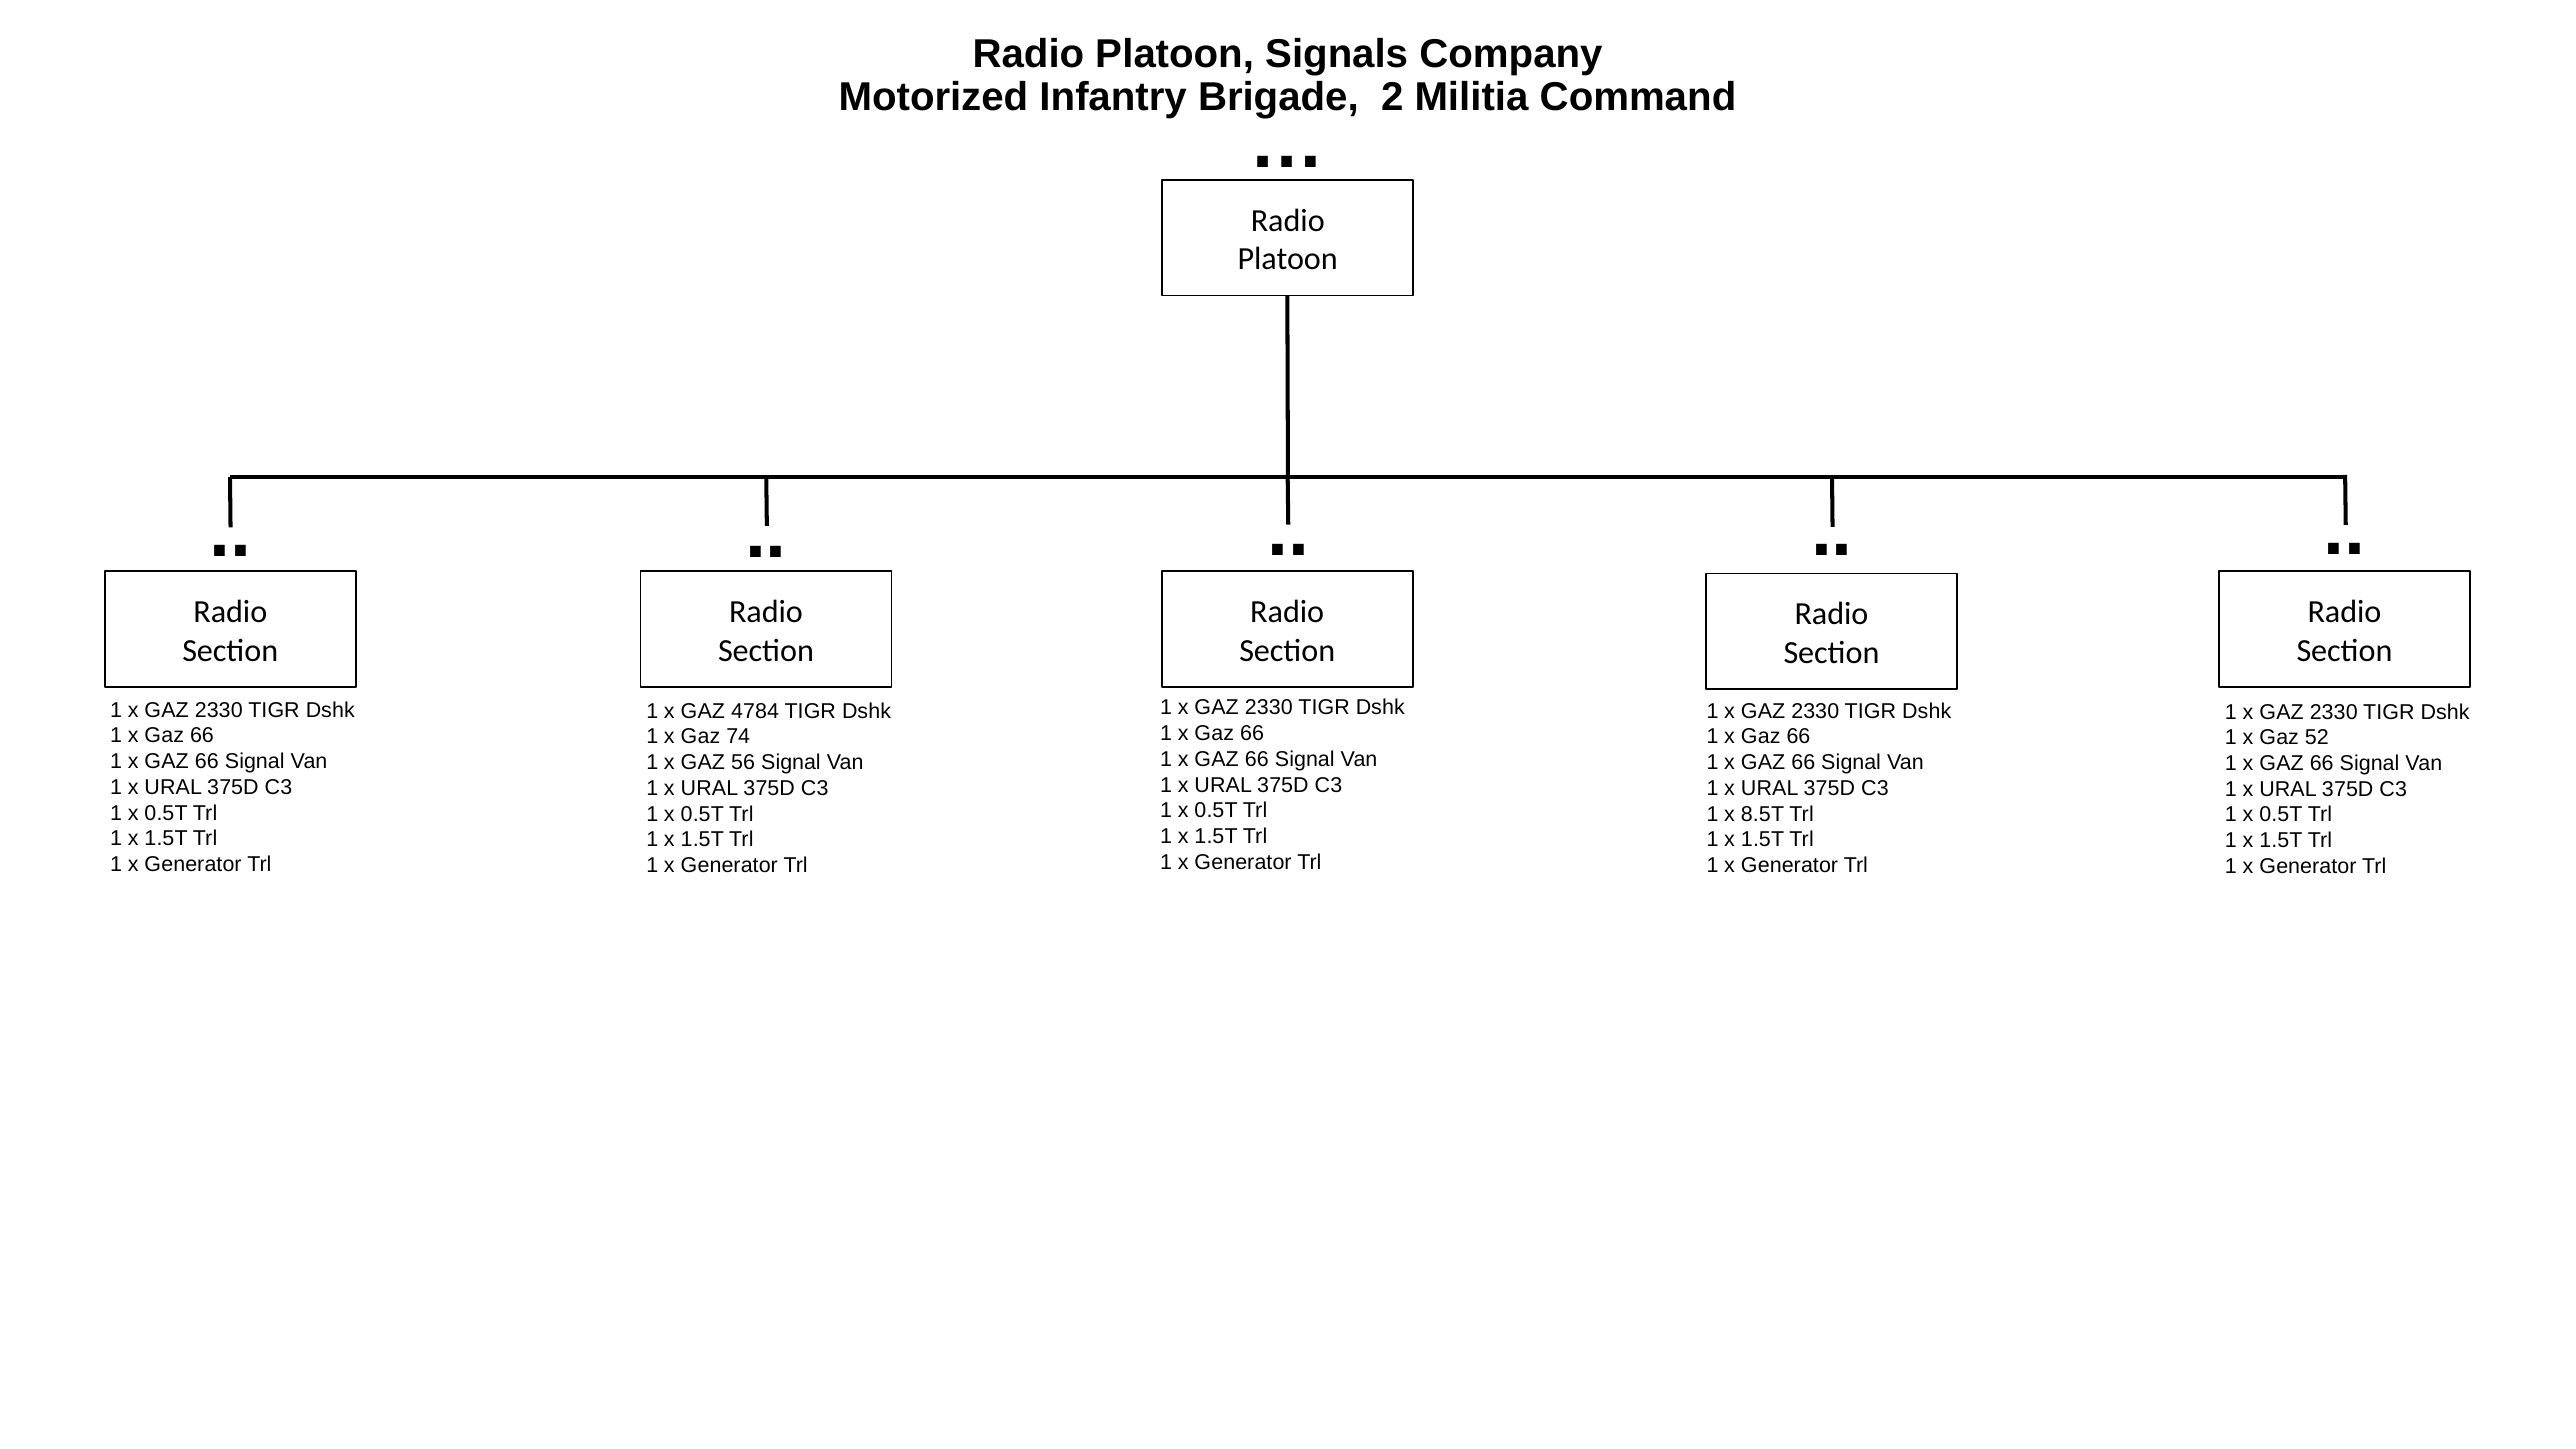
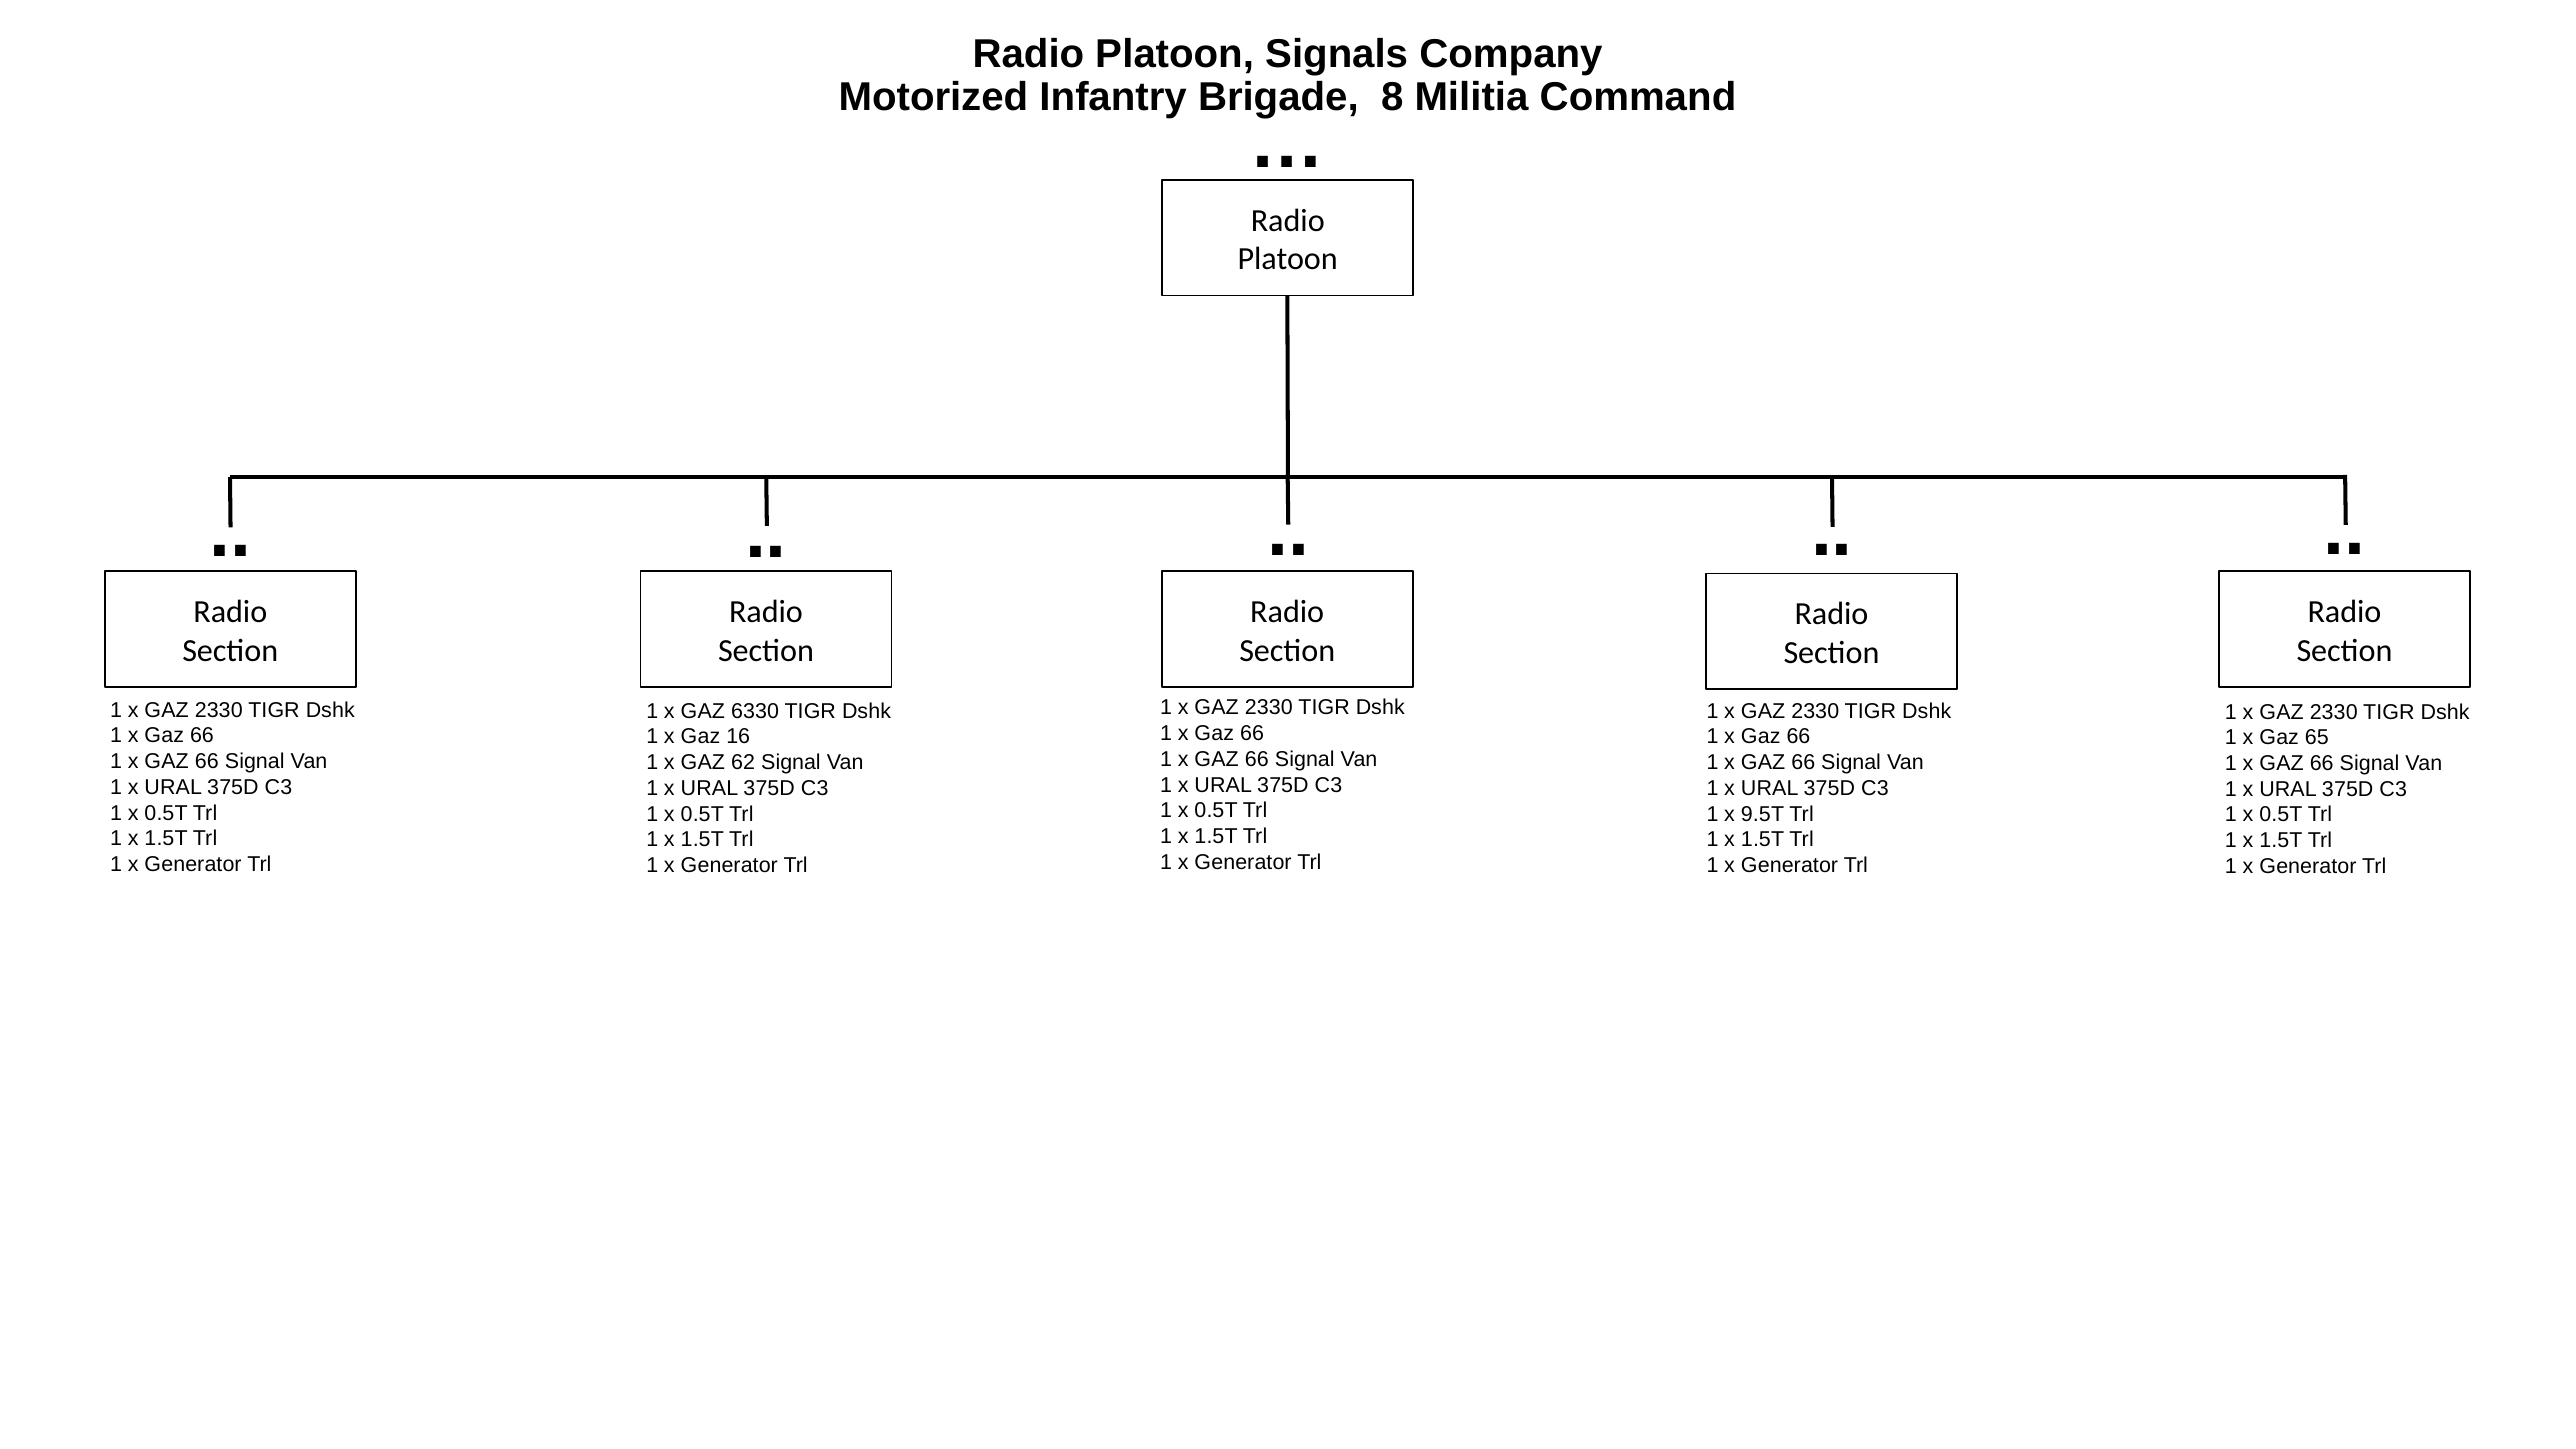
2: 2 -> 8
4784: 4784 -> 6330
74: 74 -> 16
52: 52 -> 65
56: 56 -> 62
8.5T: 8.5T -> 9.5T
